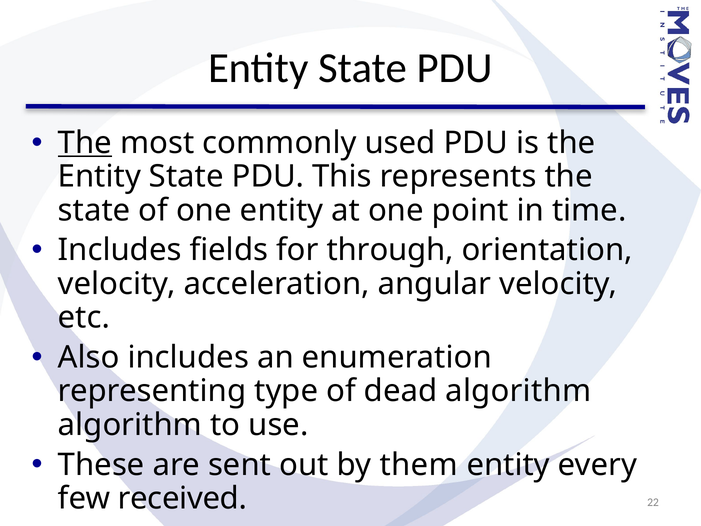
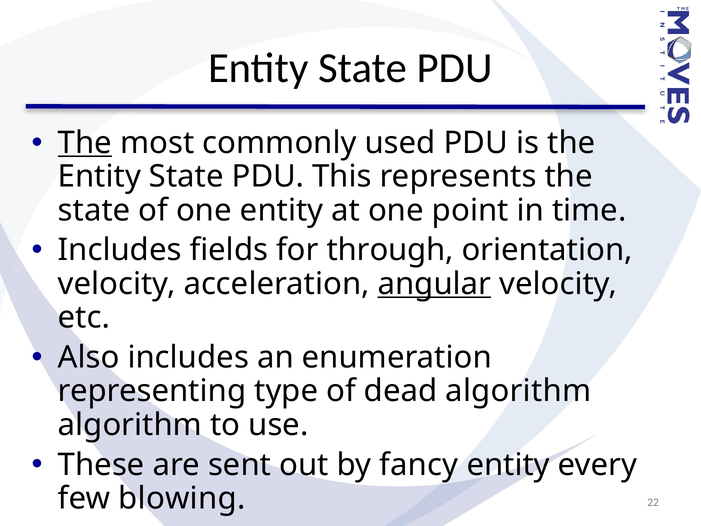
angular underline: none -> present
them: them -> fancy
received: received -> blowing
